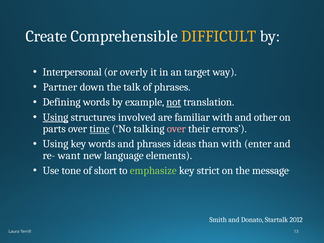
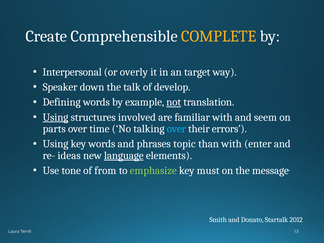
DIFFICULT: DIFFICULT -> COMPLETE
Partner: Partner -> Speaker
of phrases: phrases -> develop
other: other -> seem
time underline: present -> none
over at (176, 129) colour: pink -> light blue
ideas: ideas -> topic
want: want -> ideas
language underline: none -> present
short: short -> from
strict: strict -> must
